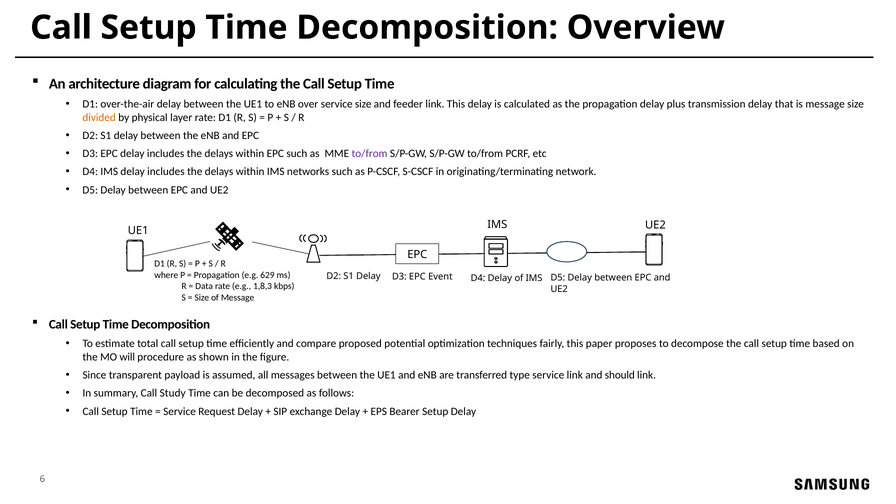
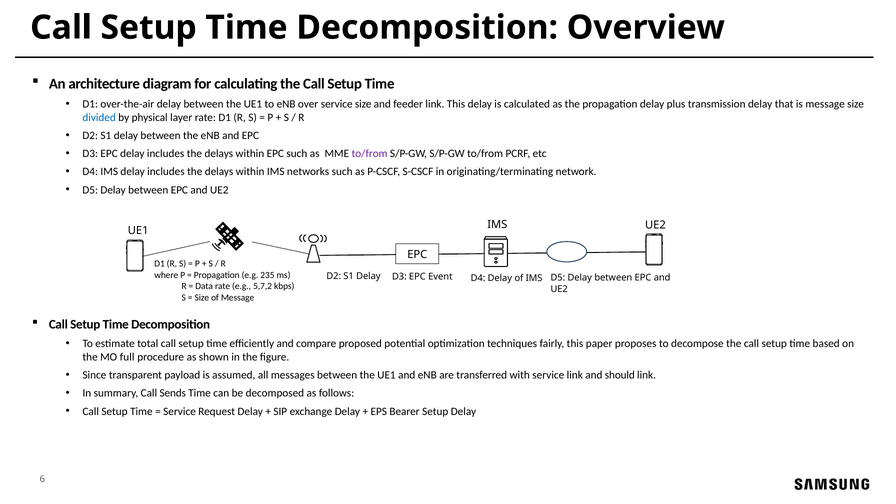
divided colour: orange -> blue
629: 629 -> 235
1,8,3: 1,8,3 -> 5,7,2
will: will -> full
type: type -> with
Study: Study -> Sends
